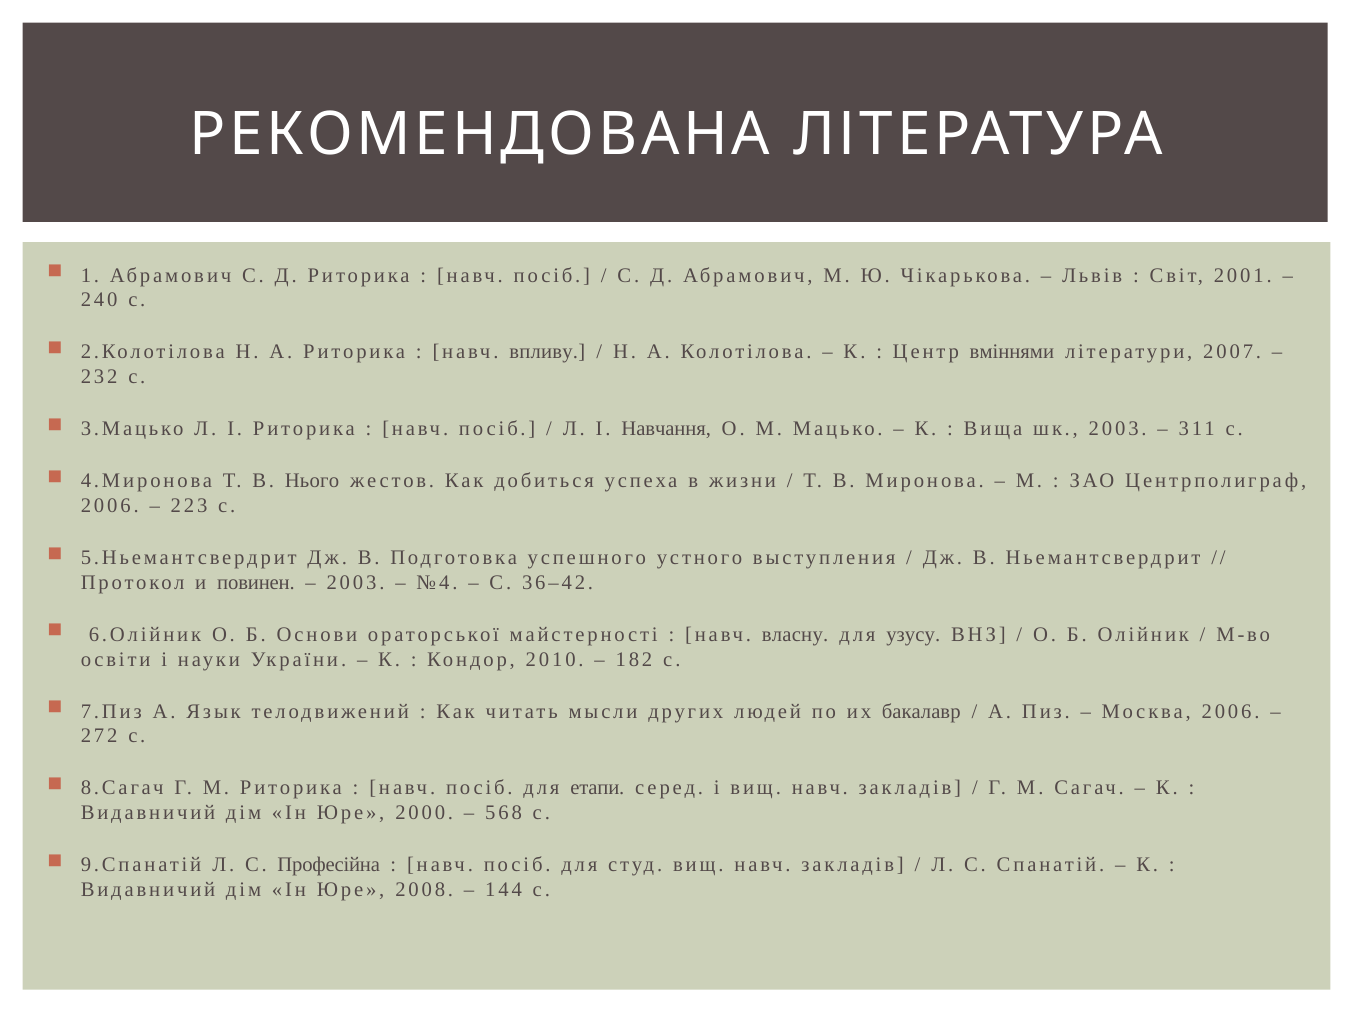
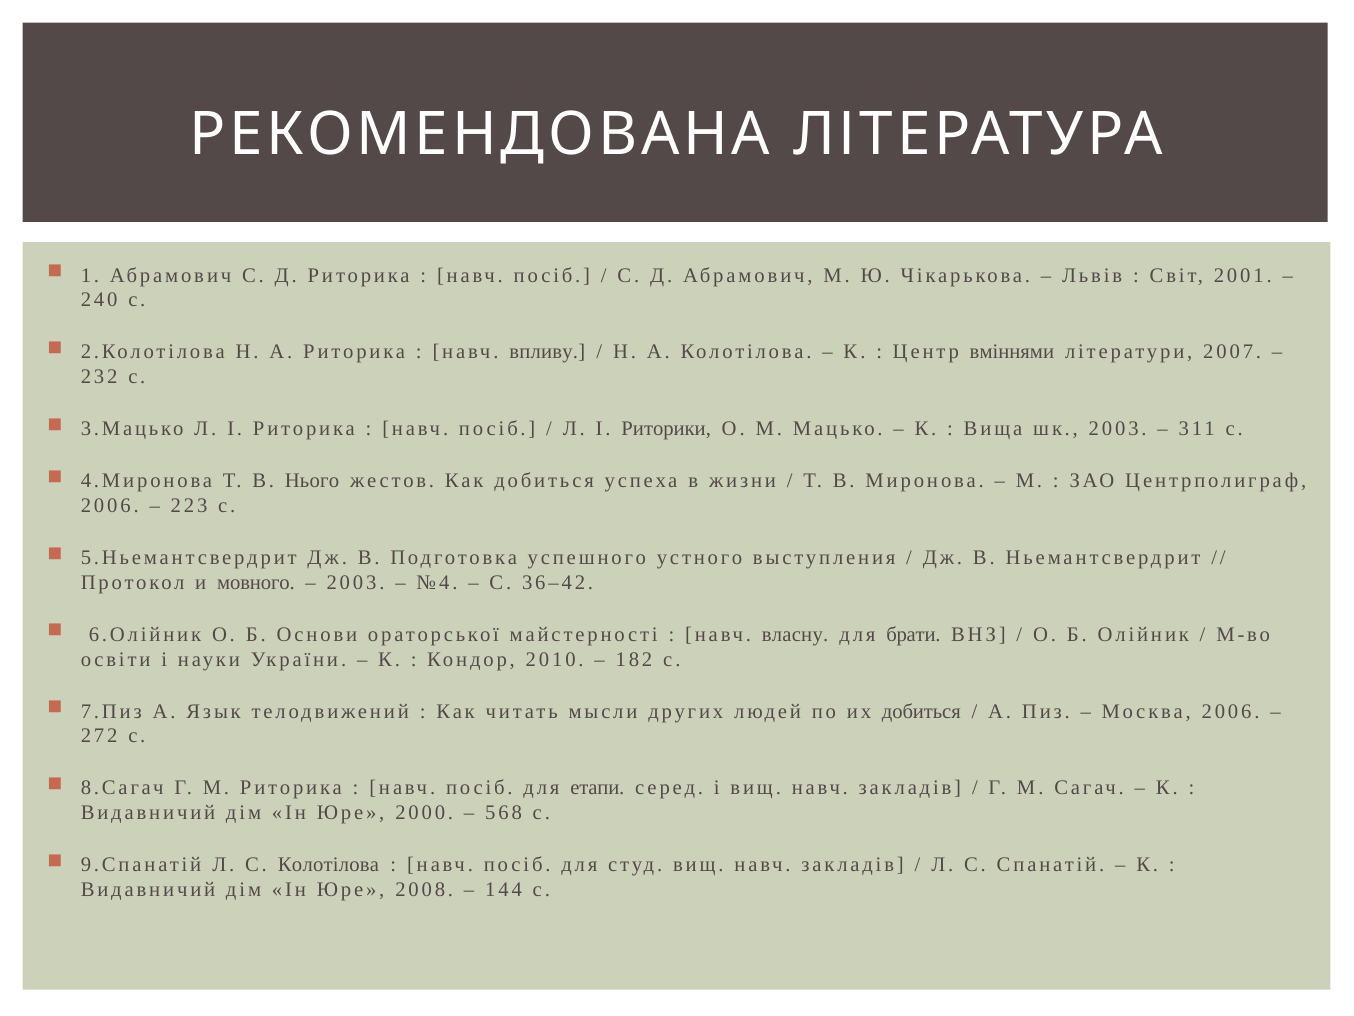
Навчання: Навчання -> Риторики
повинен: повинен -> мовного
узусу: узусу -> брати
их бакалавр: бакалавр -> добиться
С Професійна: Професійна -> Колотілова
